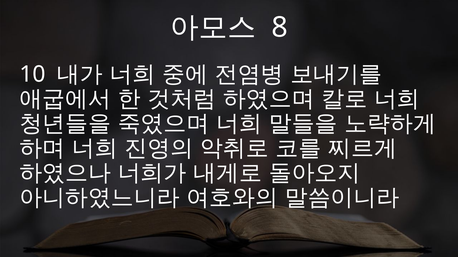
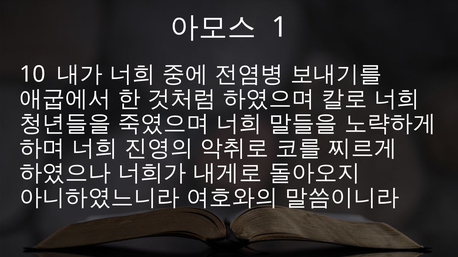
8: 8 -> 1
